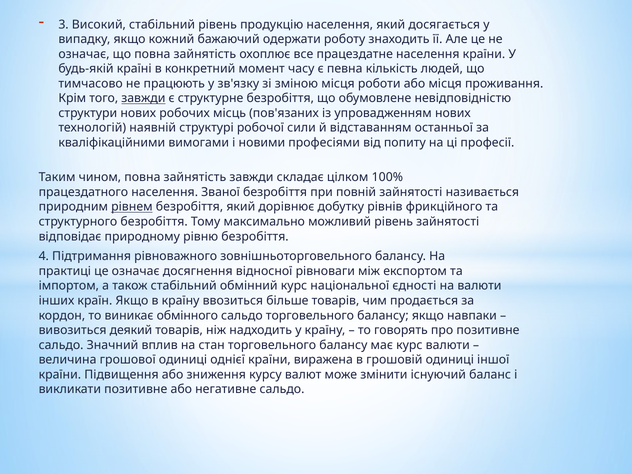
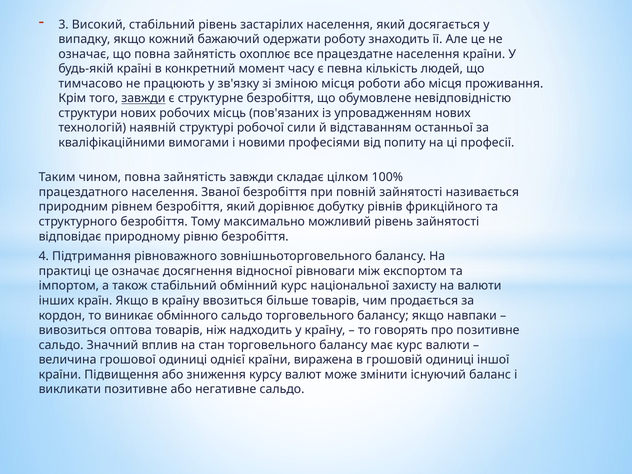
продукцію: продукцію -> застарілих
рівнем underline: present -> none
єдності: єдності -> захисту
деякий: деякий -> оптова
